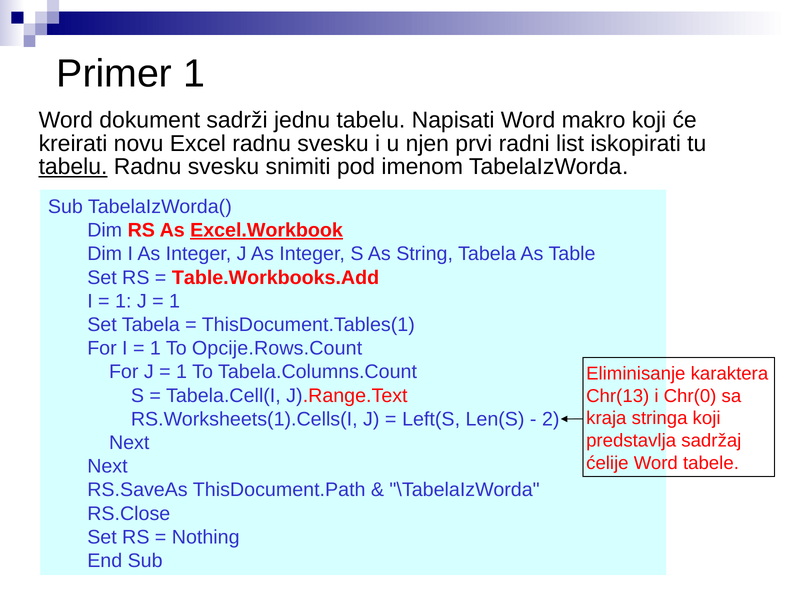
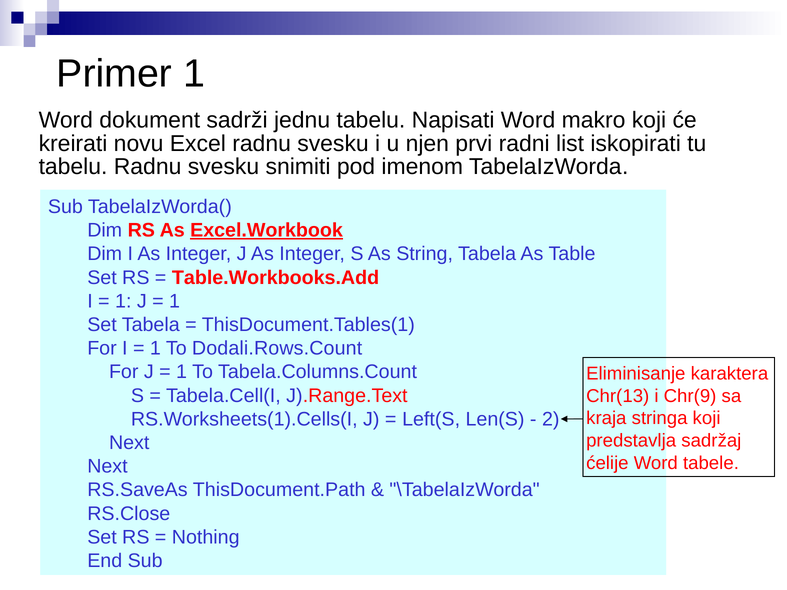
tabelu at (73, 167) underline: present -> none
Opcije.Rows.Count: Opcije.Rows.Count -> Dodali.Rows.Count
Chr(0: Chr(0 -> Chr(9
